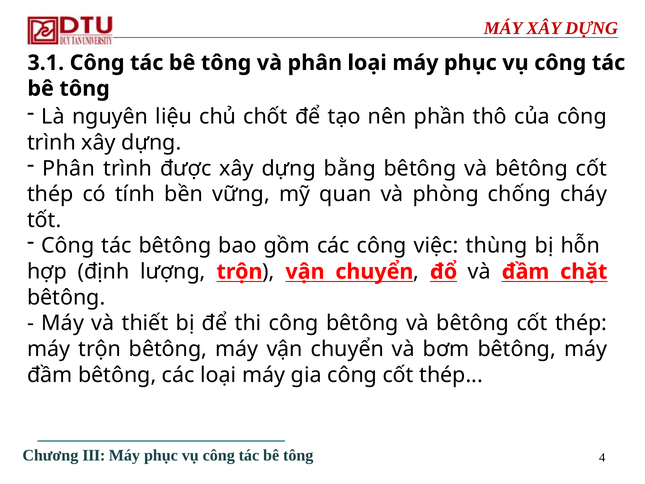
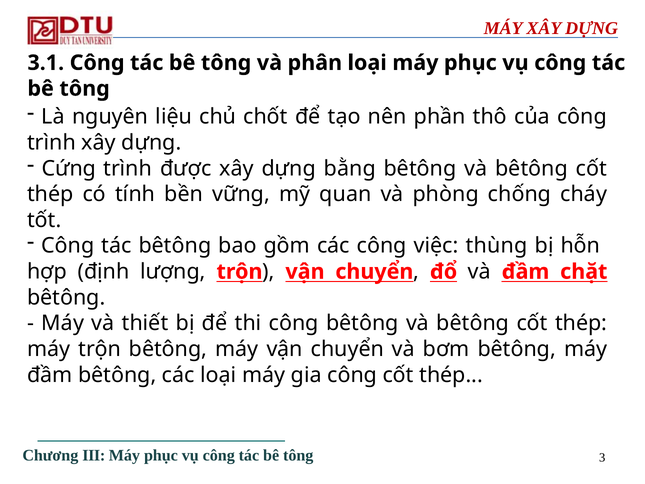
Phân at (69, 168): Phân -> Cứng
4: 4 -> 3
